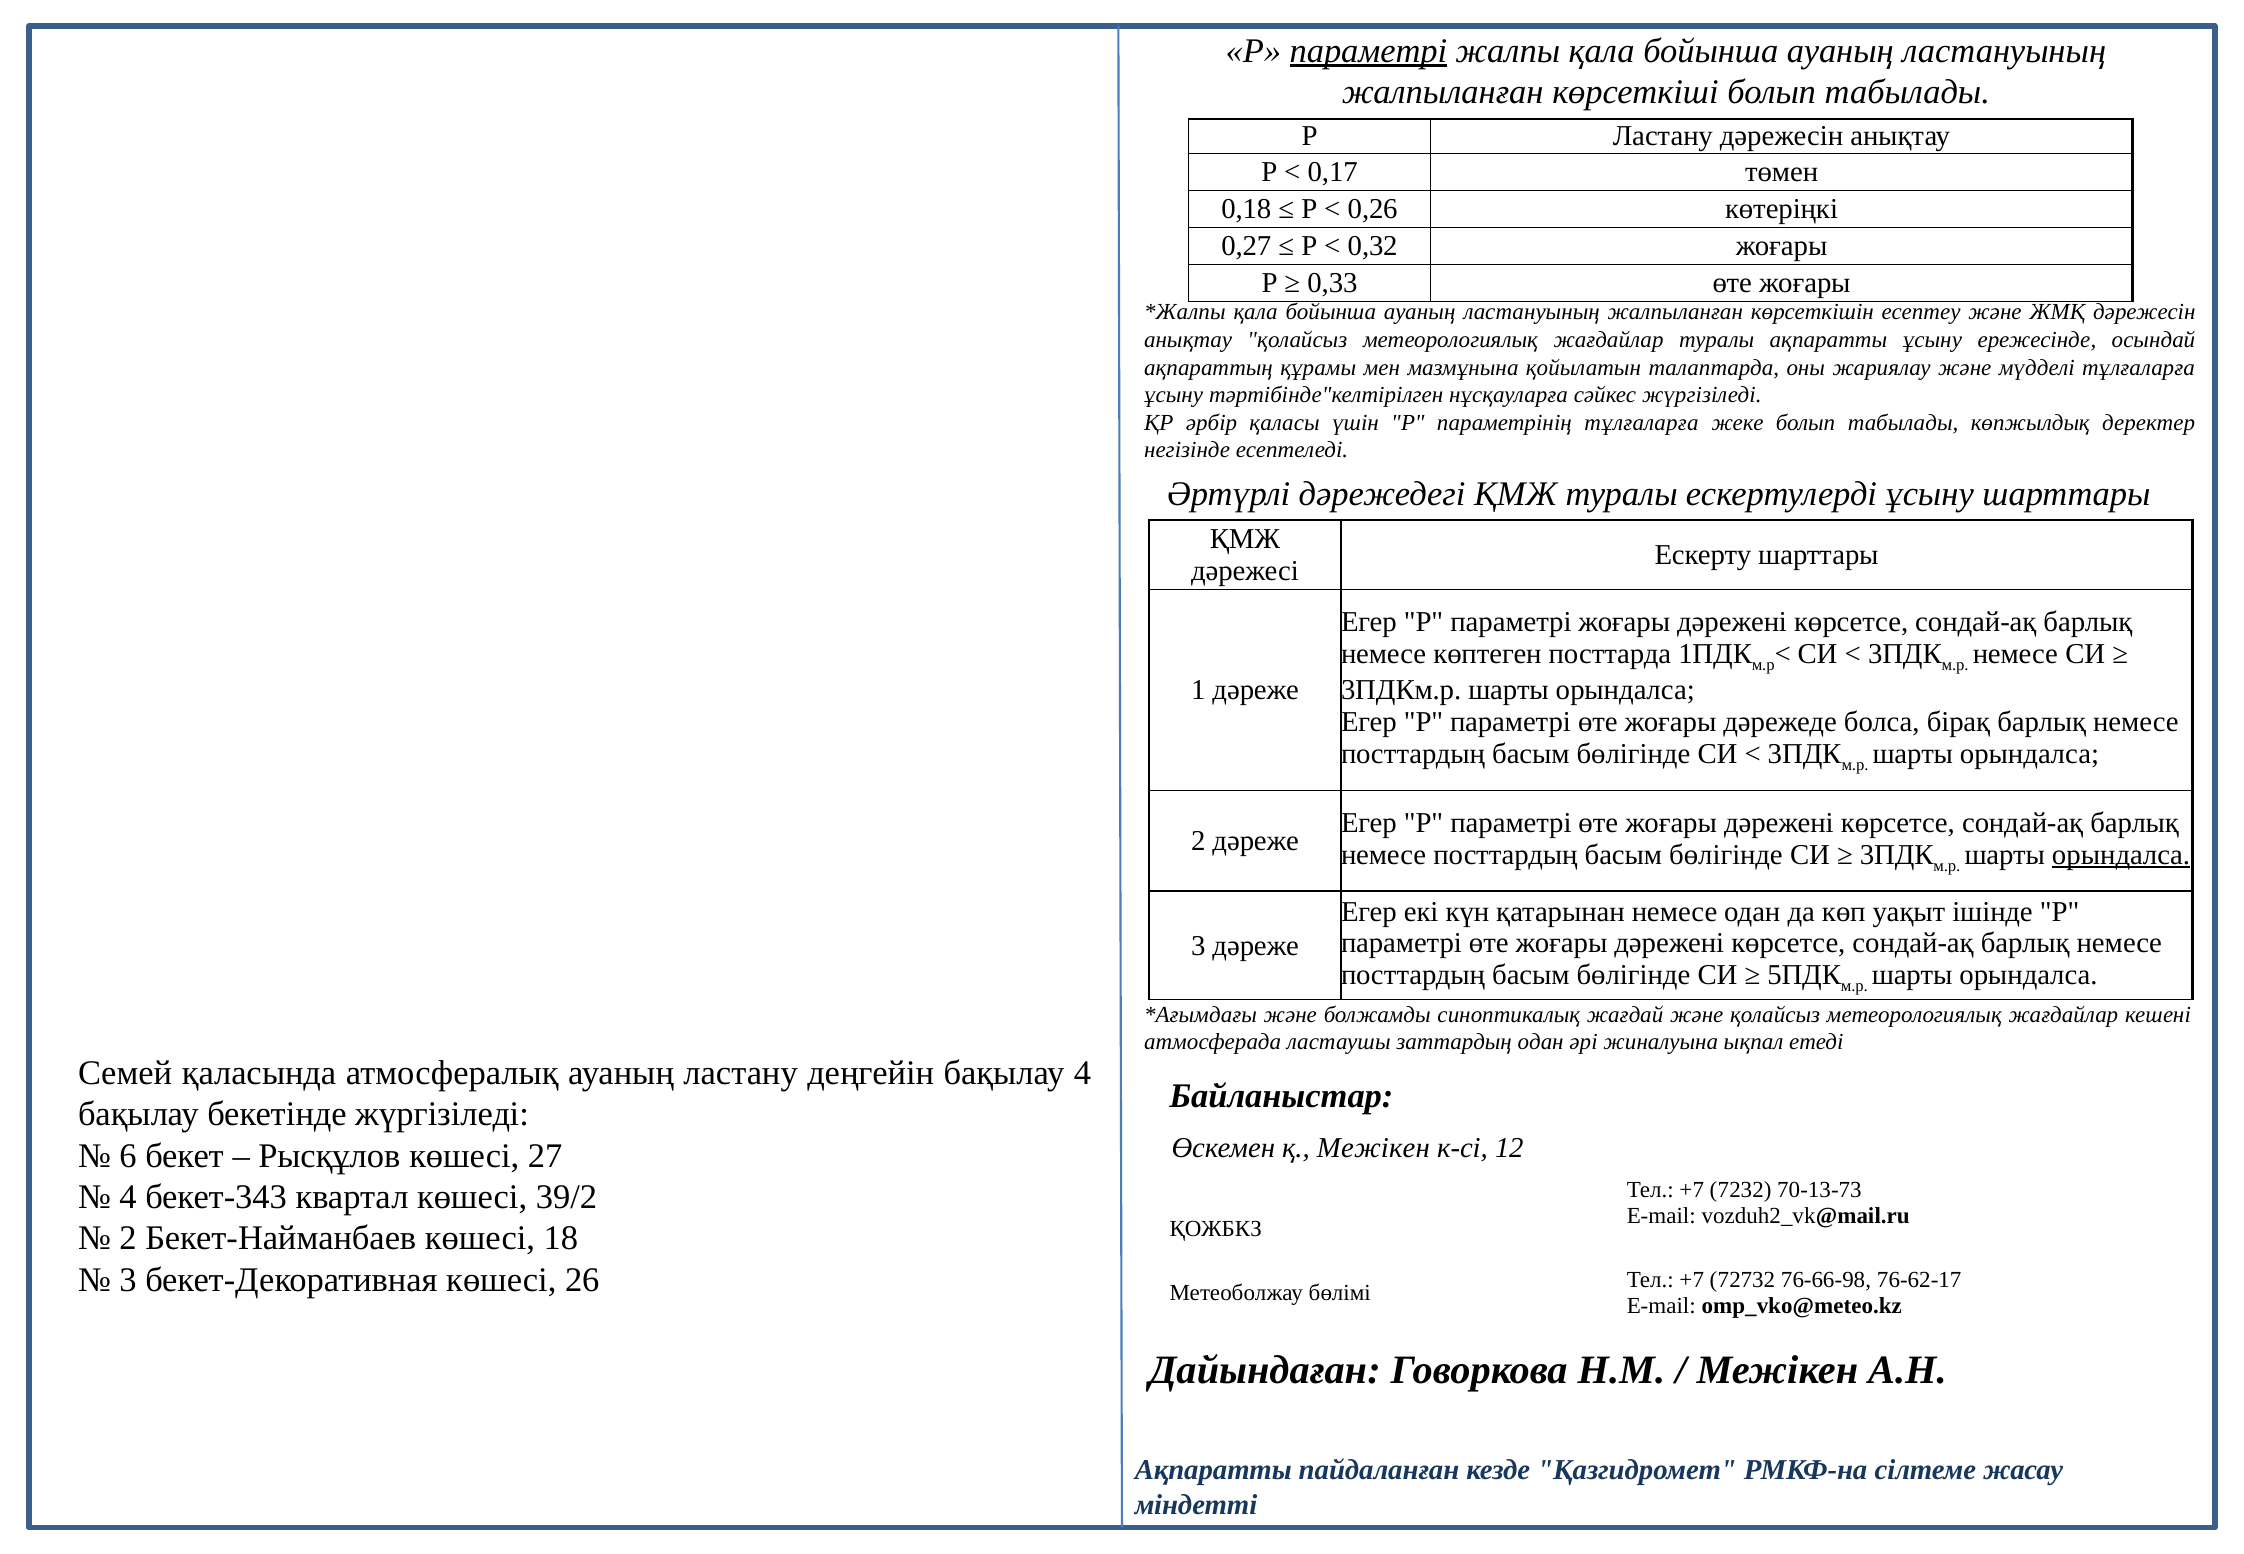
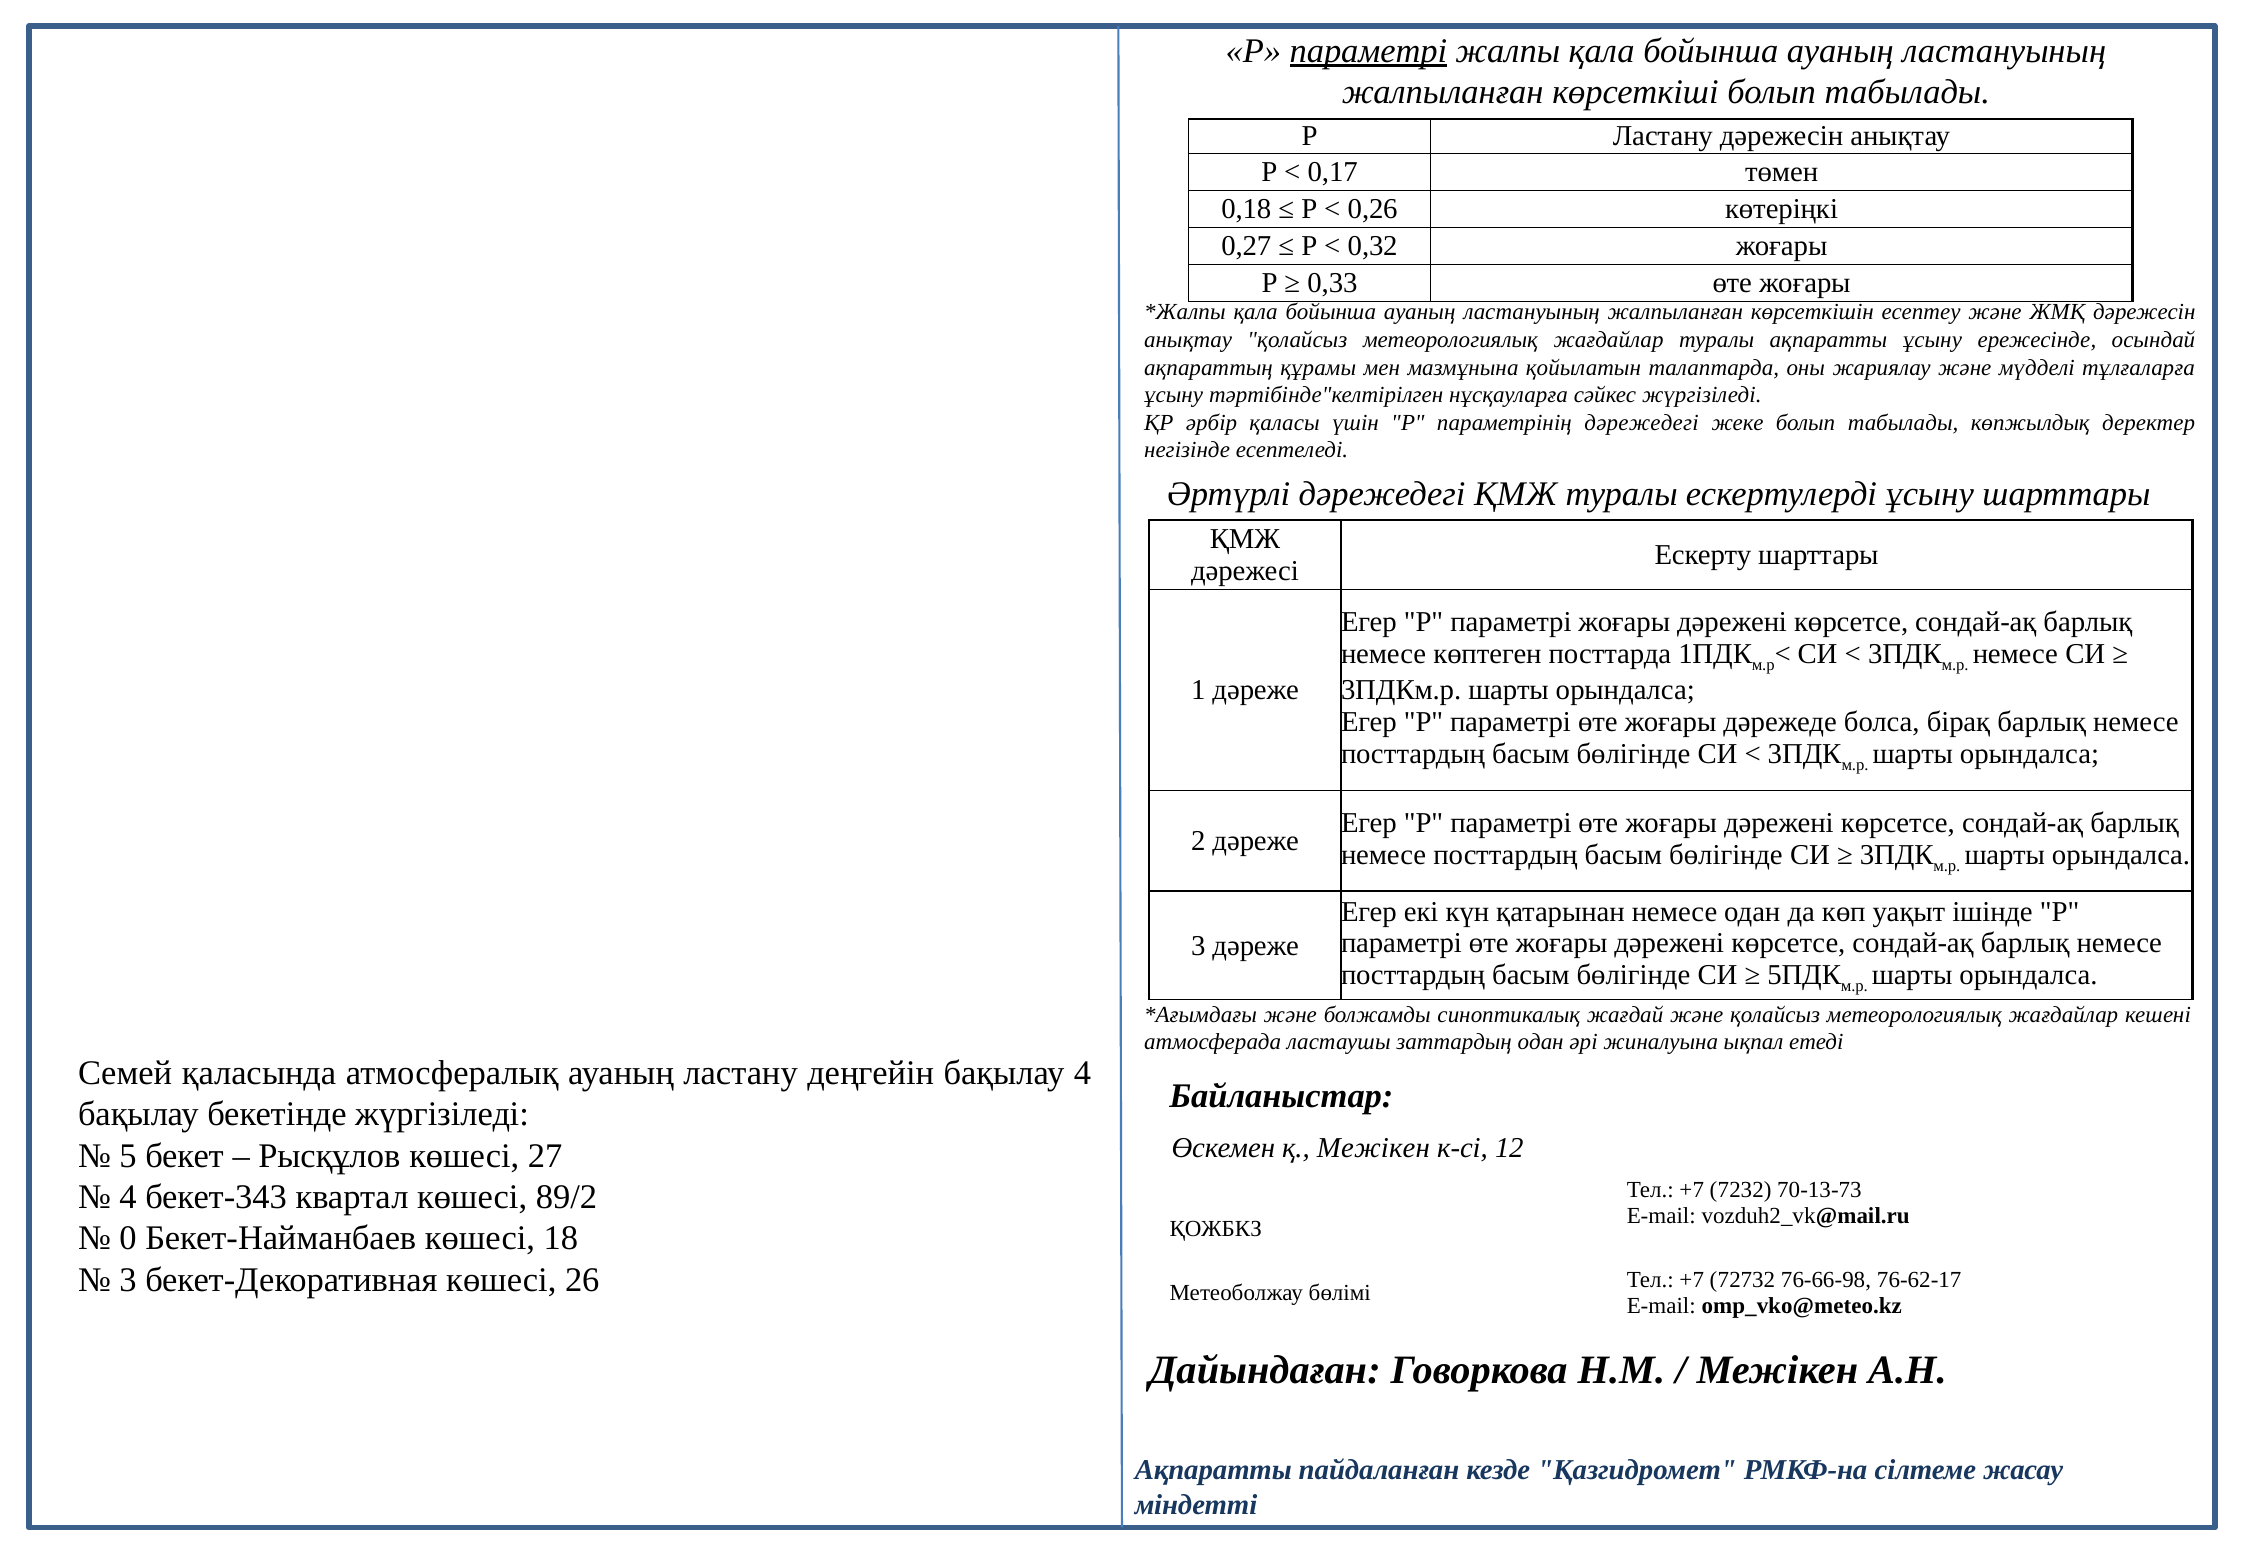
параметрінің тұлғаларға: тұлғаларға -> дәрежедегі
орындалса at (2121, 854) underline: present -> none
6: 6 -> 5
39/2: 39/2 -> 89/2
2 at (128, 1238): 2 -> 0
